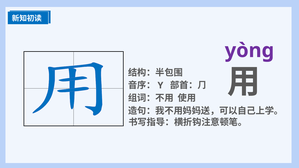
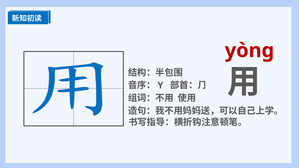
yònɡ colour: purple -> red
